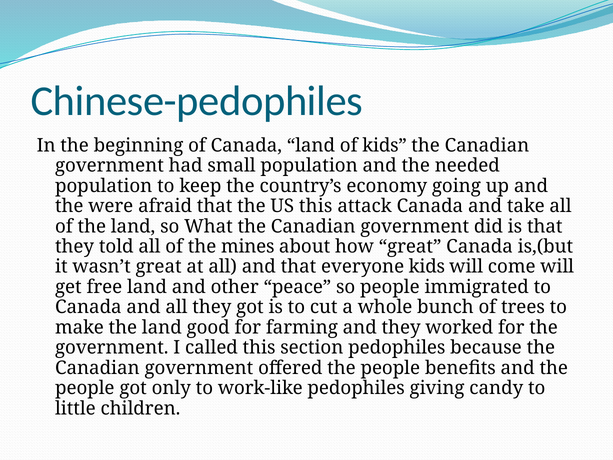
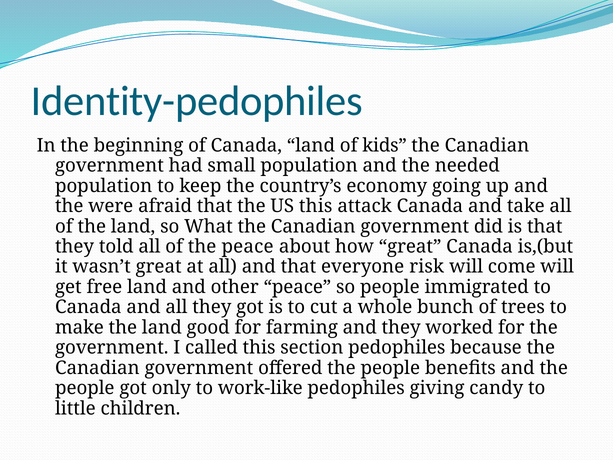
Chinese-pedophiles: Chinese-pedophiles -> Identity-pedophiles
the mines: mines -> peace
everyone kids: kids -> risk
